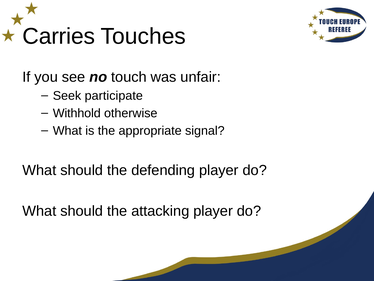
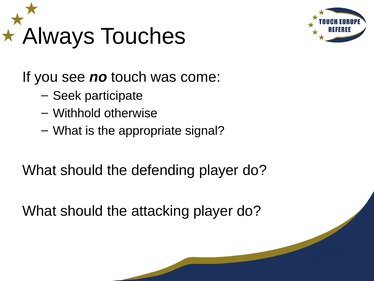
Carries: Carries -> Always
unfair: unfair -> come
